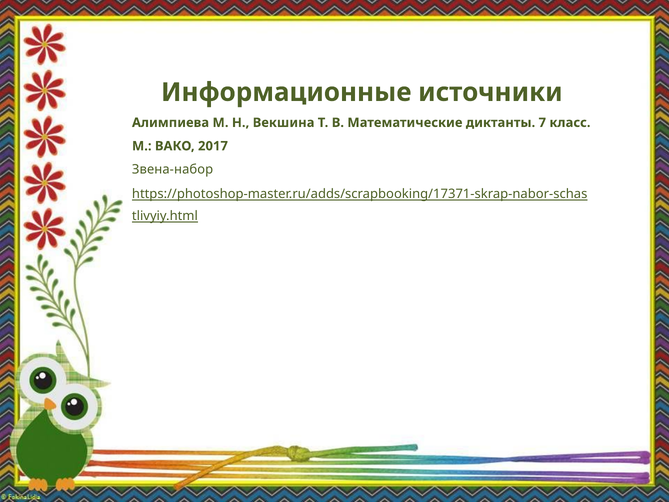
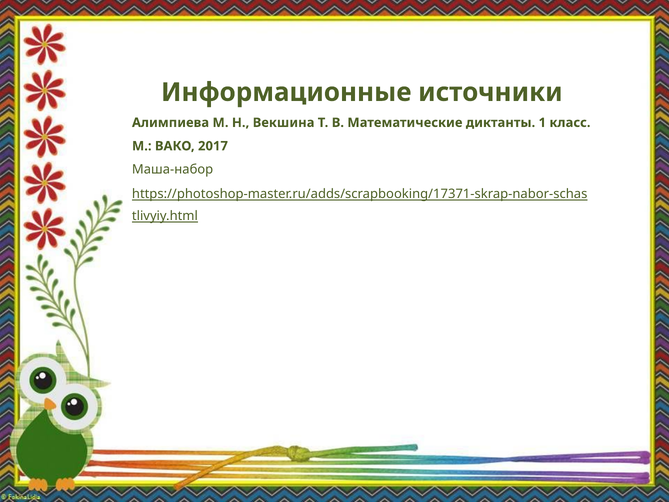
7: 7 -> 1
Звена-набор: Звена-набор -> Маша-набор
